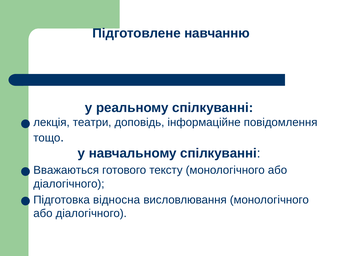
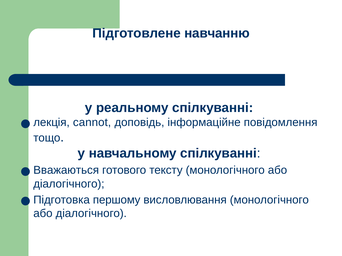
театри: театри -> cannot
відносна: відносна -> першому
